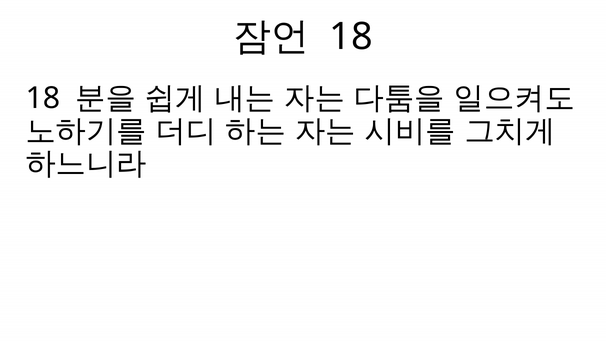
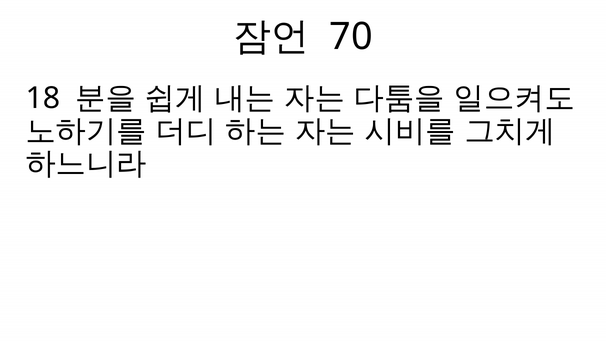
18 at (351, 36): 18 -> 70
